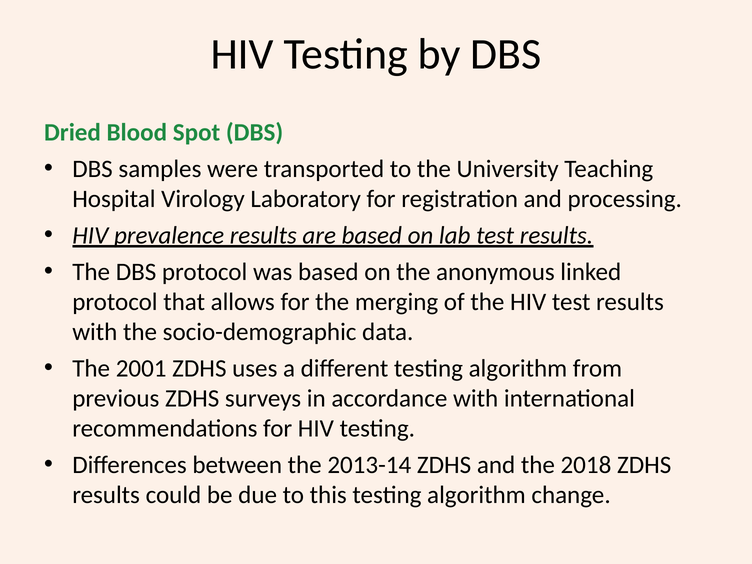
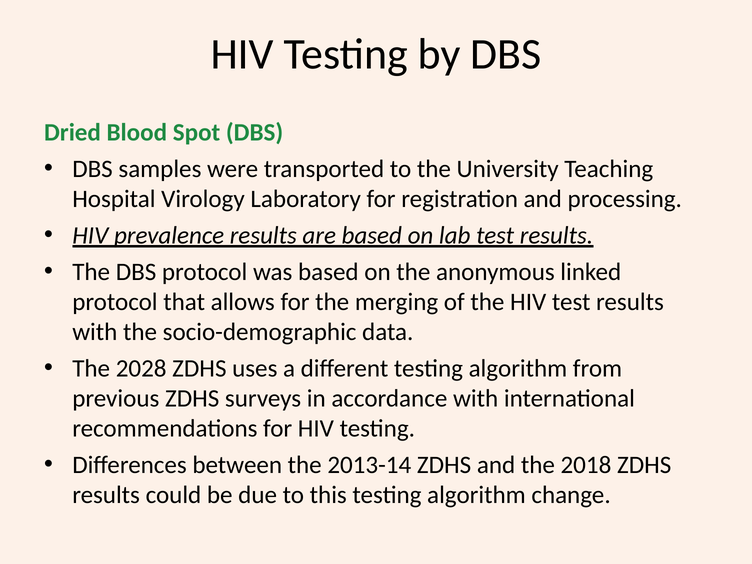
2001: 2001 -> 2028
